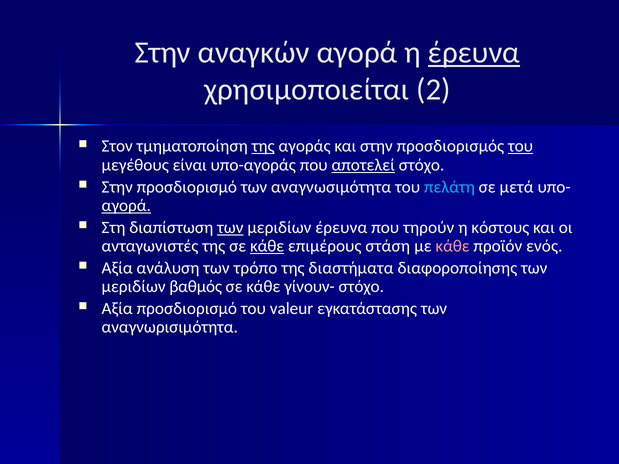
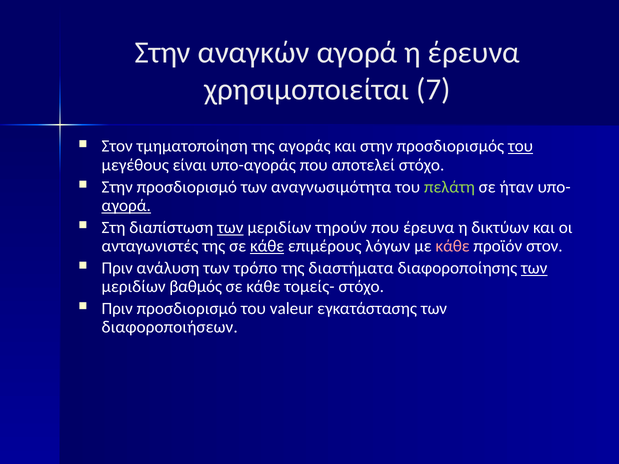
έρευνα at (474, 53) underline: present -> none
2: 2 -> 7
της at (263, 146) underline: present -> none
αποτελεί underline: present -> none
πελάτη colour: light blue -> light green
μετά: μετά -> ήταν
μεριδίων έρευνα: έρευνα -> τηρούν
που τηρούν: τηρούν -> έρευνα
κόστους: κόστους -> δικτύων
στάση: στάση -> λόγων
προϊόν ενός: ενός -> στον
Αξία at (117, 268): Αξία -> Πριν
των at (534, 268) underline: none -> present
γίνουν-: γίνουν- -> τομείς-
Αξία at (117, 309): Αξία -> Πριν
αναγνωρισιμότητα: αναγνωρισιμότητα -> διαφοροποιήσεων
